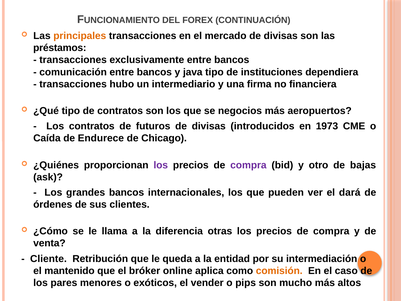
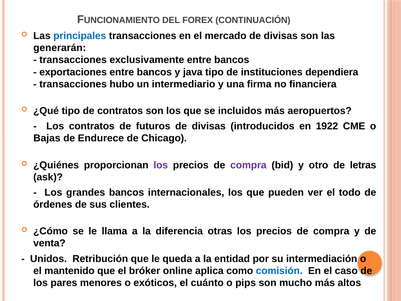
principales colour: orange -> blue
préstamos: préstamos -> generarán
comunicación: comunicación -> exportaciones
negocios: negocios -> incluidos
1973: 1973 -> 1922
Caída: Caída -> Bajas
bajas: bajas -> letras
dará: dará -> todo
Cliente: Cliente -> Unidos
comisión colour: orange -> blue
vender: vender -> cuánto
